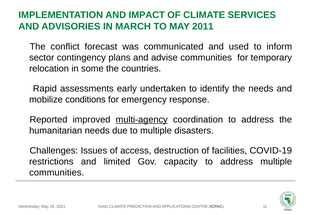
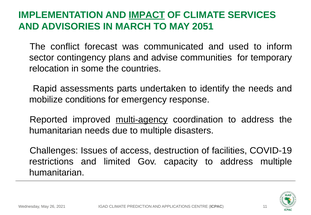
IMPACT underline: none -> present
2011: 2011 -> 2051
early: early -> parts
communities at (57, 173): communities -> humanitarian
